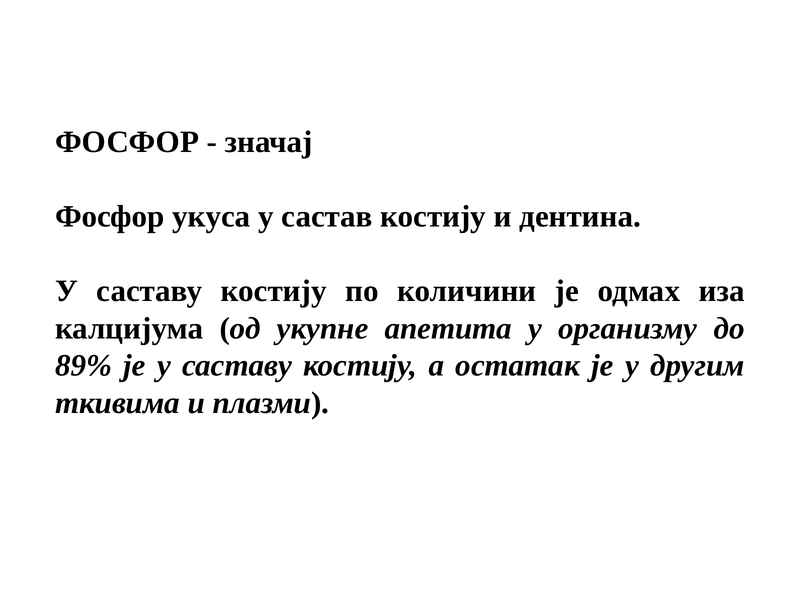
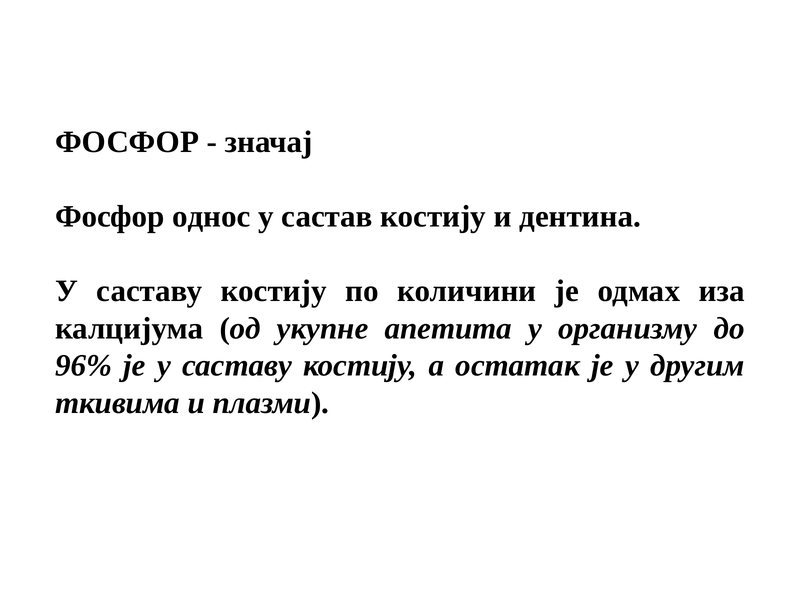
укуса: укуса -> однос
89%: 89% -> 96%
